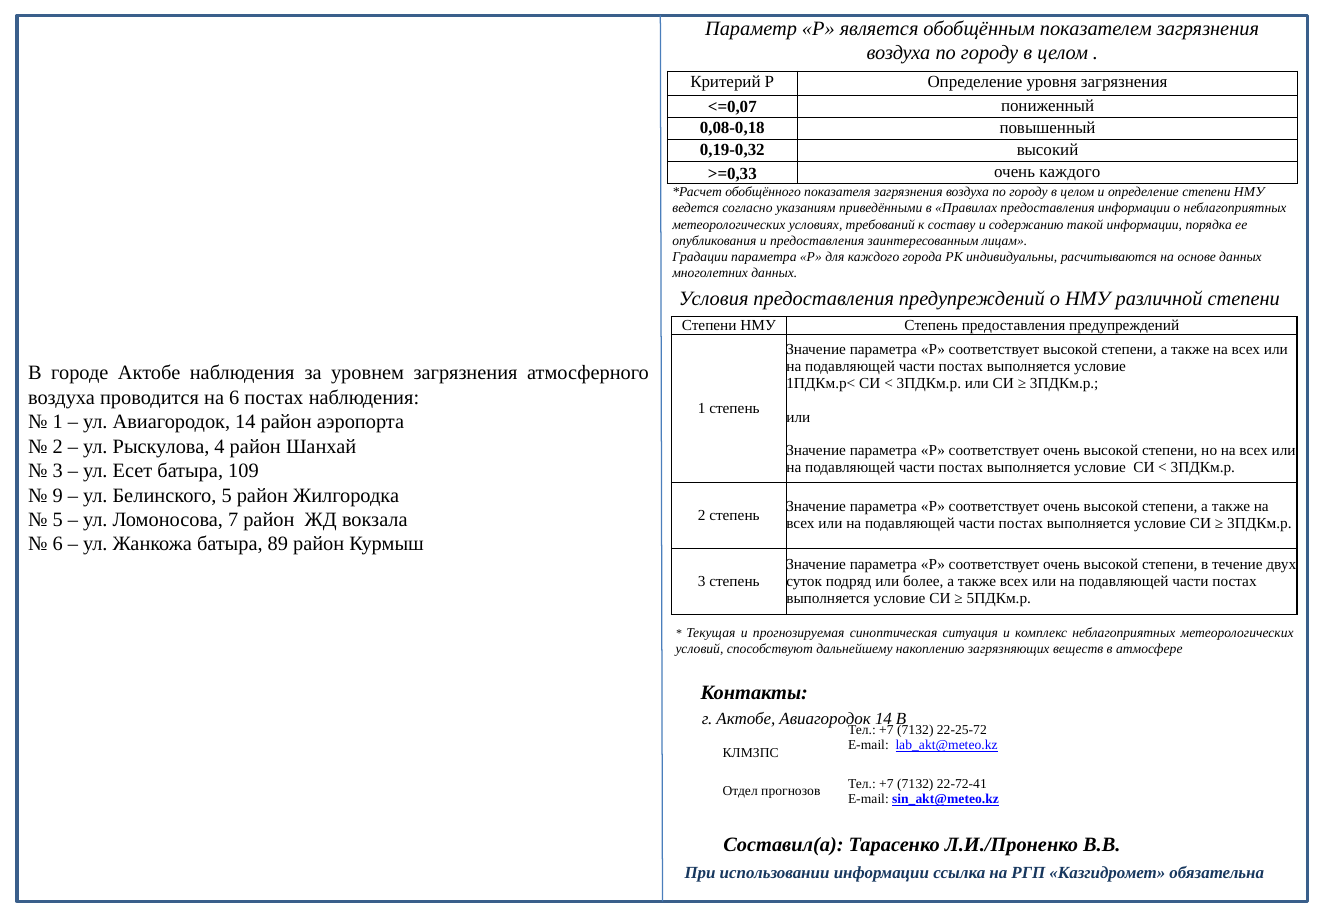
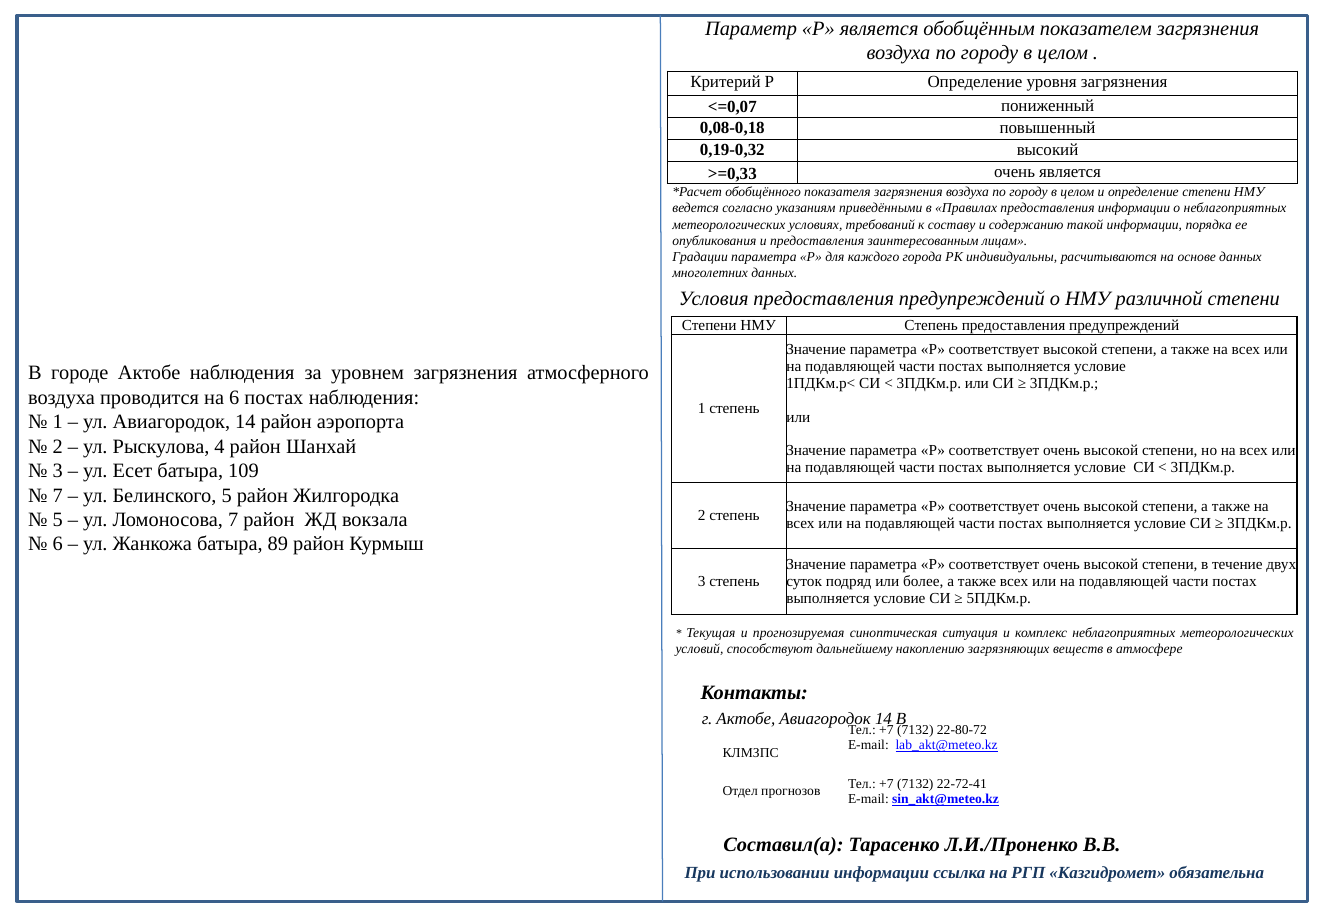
очень каждого: каждого -> является
9 at (58, 496): 9 -> 7
22-25-72: 22-25-72 -> 22-80-72
